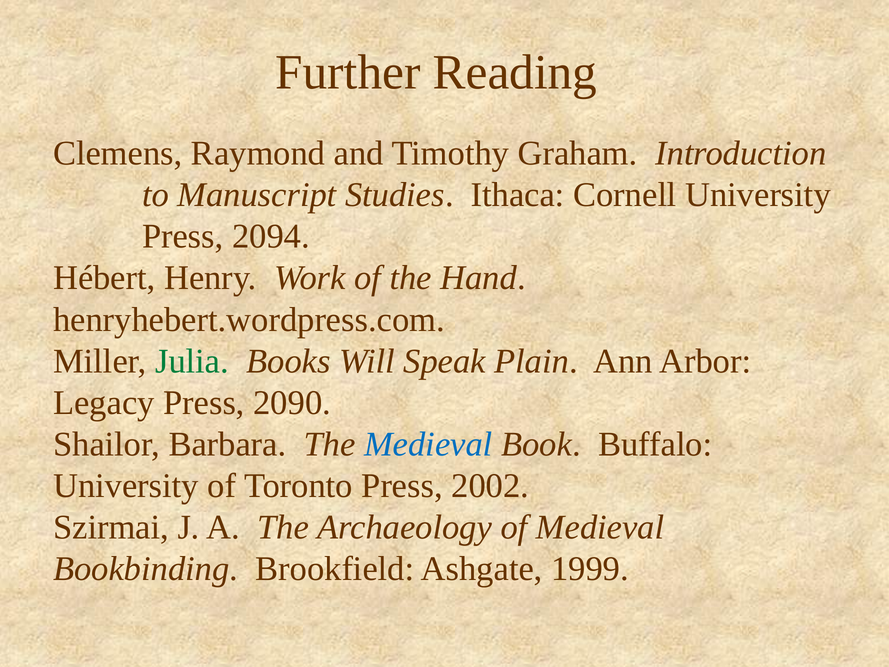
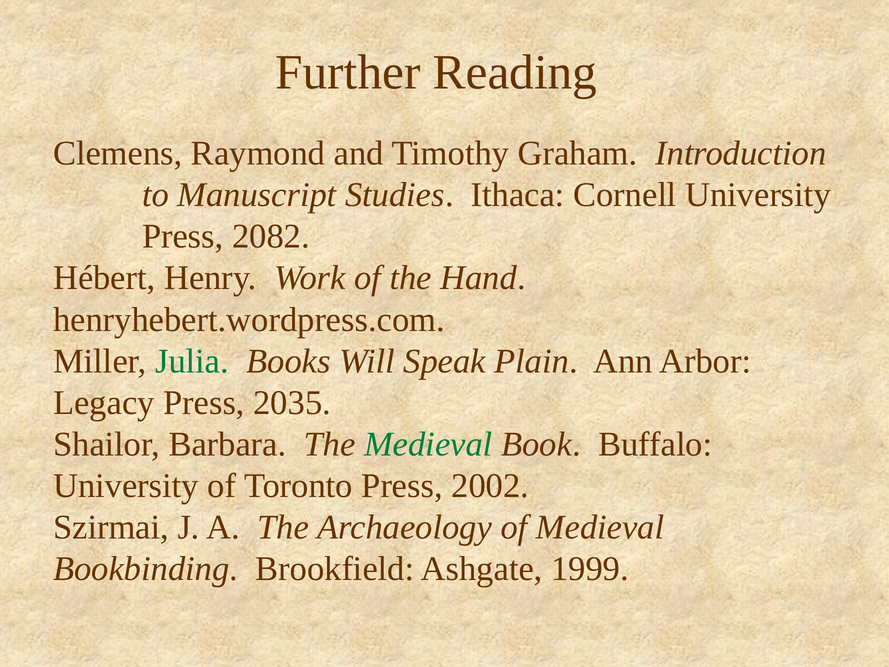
2094: 2094 -> 2082
2090: 2090 -> 2035
Medieval at (428, 444) colour: blue -> green
